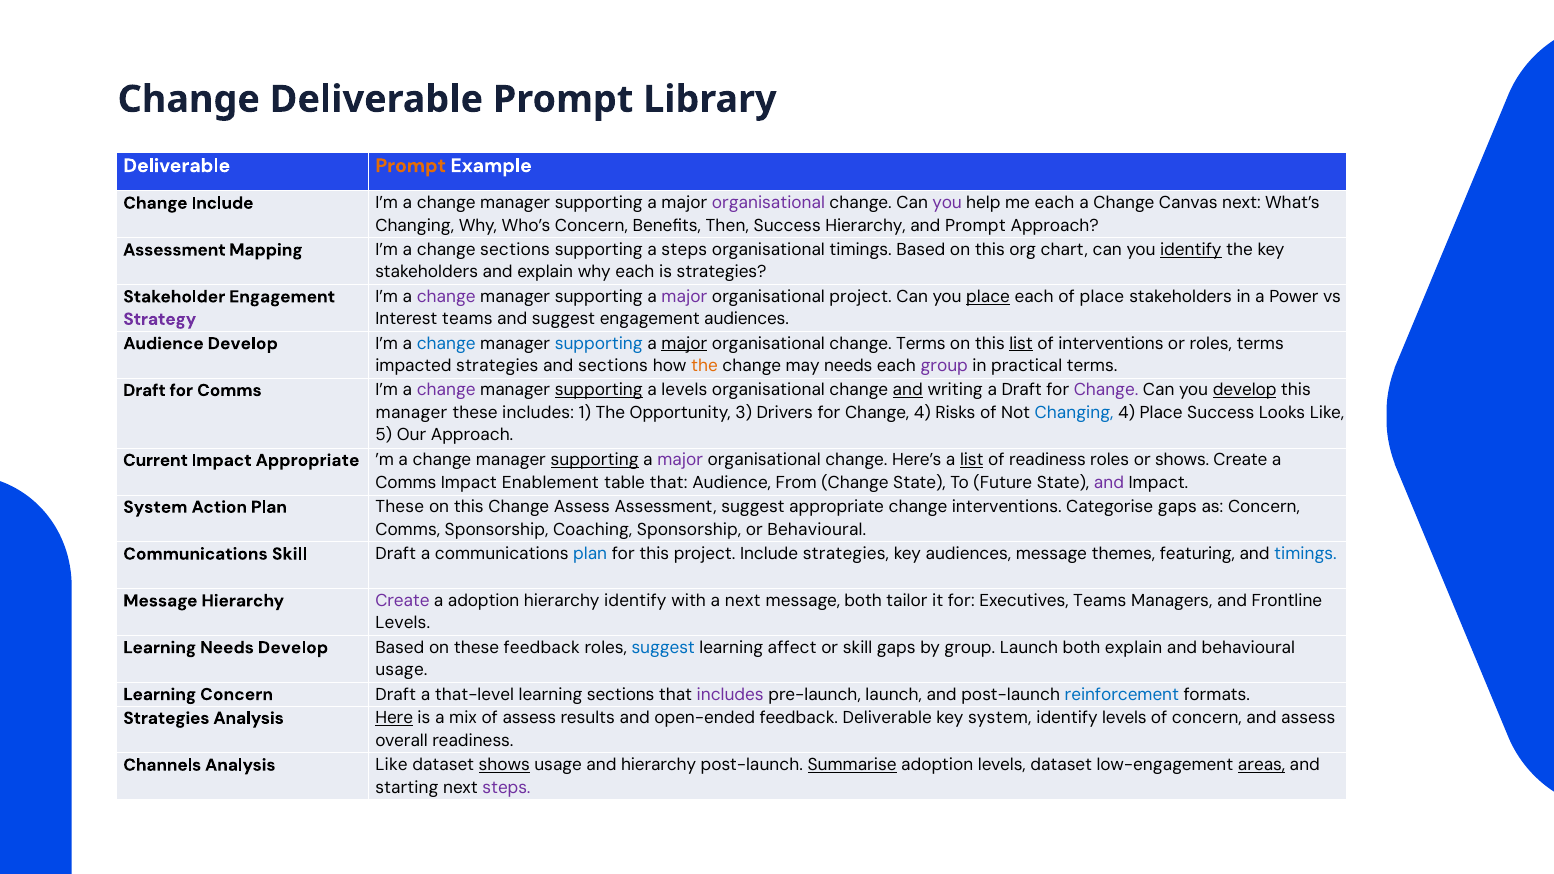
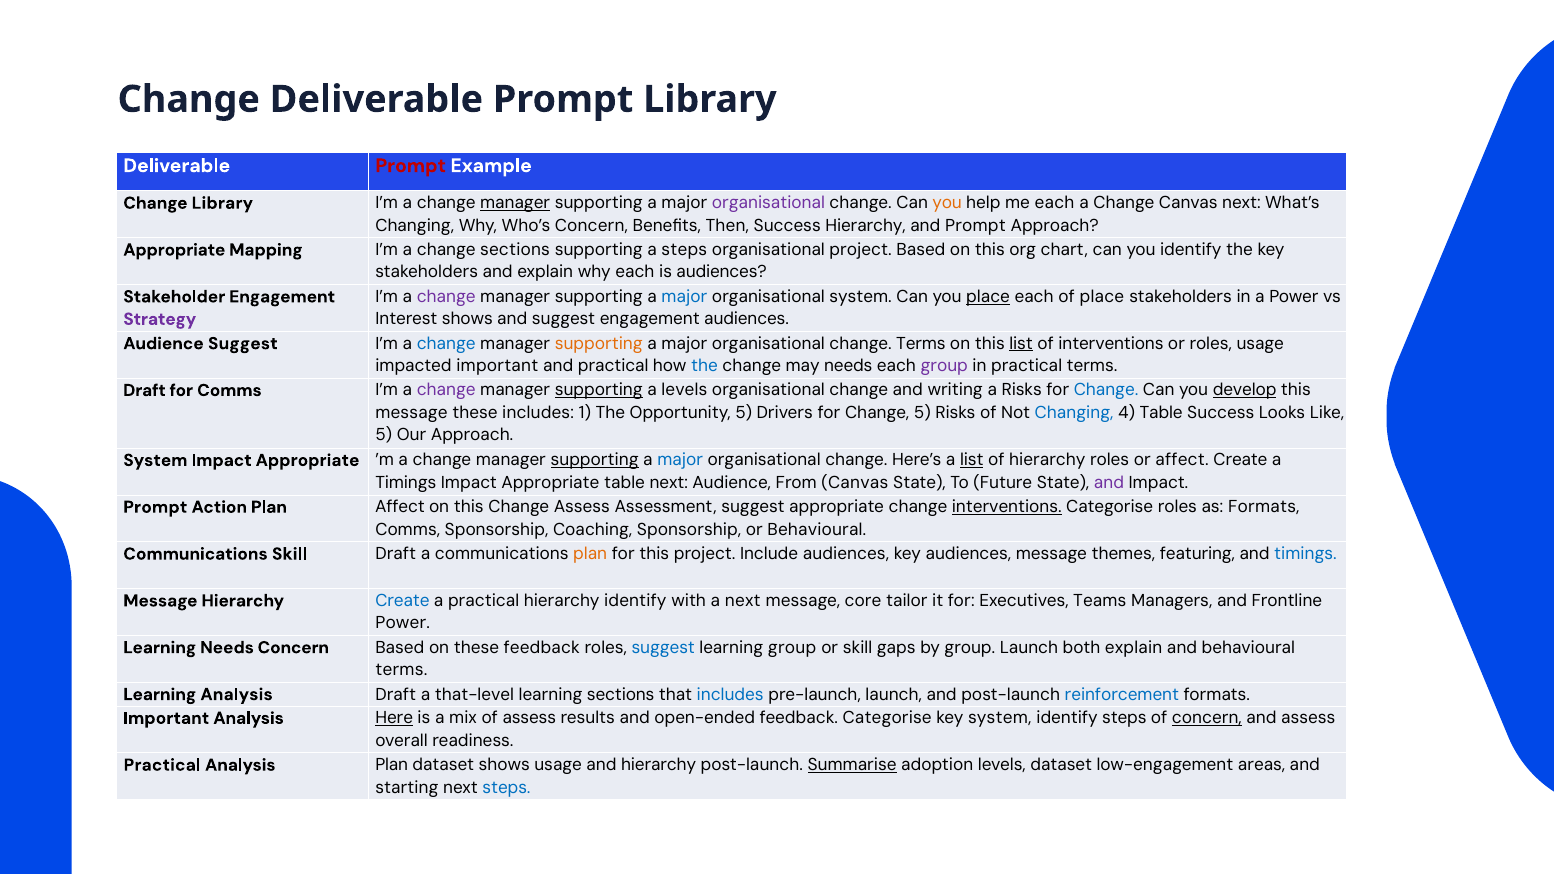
Prompt at (411, 166) colour: orange -> red
Change Include: Include -> Library
manager at (515, 203) underline: none -> present
you at (947, 203) colour: purple -> orange
Assessment at (174, 250): Assessment -> Appropriate
organisational timings: timings -> project
identify at (1191, 250) underline: present -> none
is strategies: strategies -> audiences
major at (684, 297) colour: purple -> blue
organisational project: project -> system
Interest teams: teams -> shows
Audience Develop: Develop -> Suggest
supporting at (599, 344) colour: blue -> orange
major at (684, 344) underline: present -> none
roles terms: terms -> usage
impacted strategies: strategies -> important
and sections: sections -> practical
the at (704, 366) colour: orange -> blue
and at (908, 390) underline: present -> none
a Draft: Draft -> Risks
Change at (1106, 390) colour: purple -> blue
manager at (411, 413): manager -> message
Opportunity 3: 3 -> 5
Change 4: 4 -> 5
4 Place: Place -> Table
Current at (156, 460): Current -> System
major at (680, 460) colour: purple -> blue
of readiness: readiness -> hierarchy
or shows: shows -> affect
Comms at (406, 483): Comms -> Timings
Enablement at (550, 483): Enablement -> Appropriate
table that: that -> next
From Change: Change -> Canvas
System at (155, 507): System -> Prompt
Plan These: These -> Affect
interventions at (1007, 507) underline: none -> present
Categorise gaps: gaps -> roles
as Concern: Concern -> Formats
plan at (590, 554) colour: blue -> orange
Include strategies: strategies -> audiences
Create at (402, 601) colour: purple -> blue
a adoption: adoption -> practical
message both: both -> core
Levels at (403, 623): Levels -> Power
Needs Develop: Develop -> Concern
learning affect: affect -> group
usage at (401, 670): usage -> terms
Learning Concern: Concern -> Analysis
includes at (730, 694) colour: purple -> blue
Strategies at (166, 718): Strategies -> Important
feedback Deliverable: Deliverable -> Categorise
identify levels: levels -> steps
concern at (1207, 718) underline: none -> present
Channels at (162, 765): Channels -> Practical
Analysis Like: Like -> Plan
shows at (504, 765) underline: present -> none
areas underline: present -> none
steps at (506, 787) colour: purple -> blue
